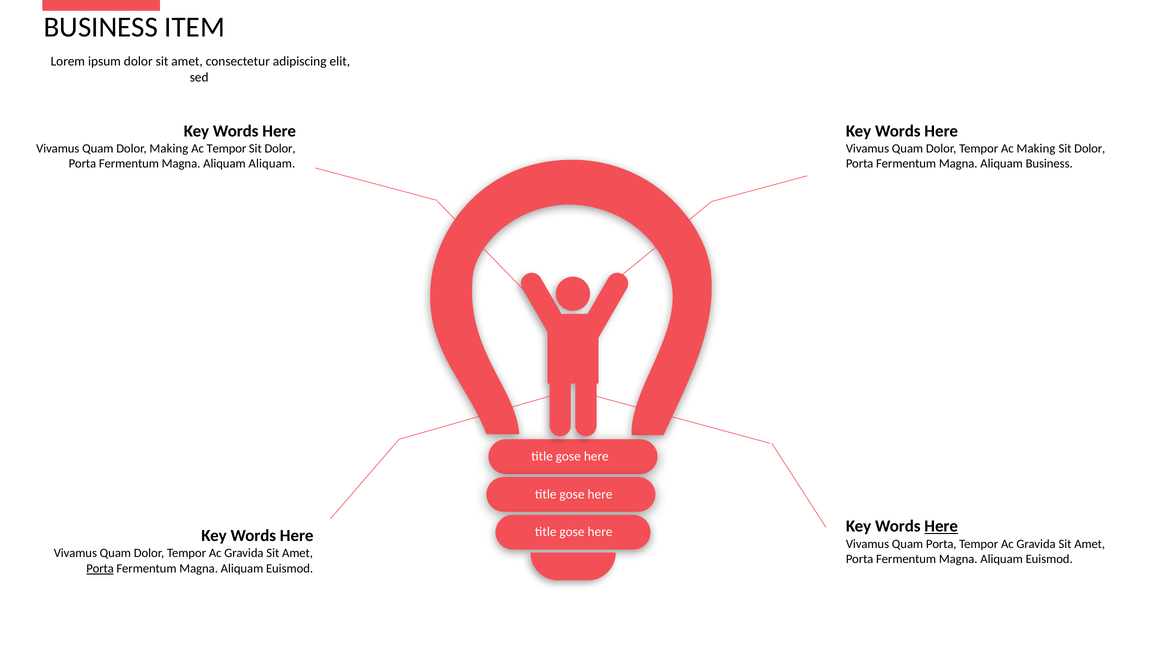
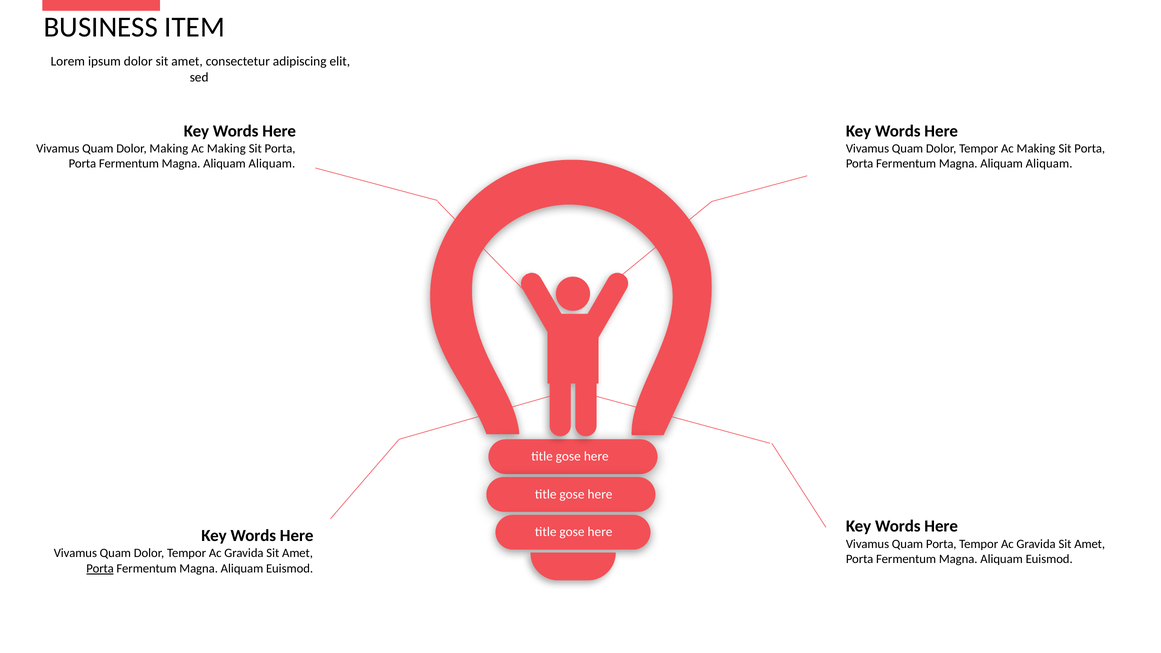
Tempor at (226, 149): Tempor -> Making
Dolor at (280, 149): Dolor -> Porta
Dolor at (1090, 149): Dolor -> Porta
Business at (1049, 164): Business -> Aliquam
Here at (941, 526) underline: present -> none
